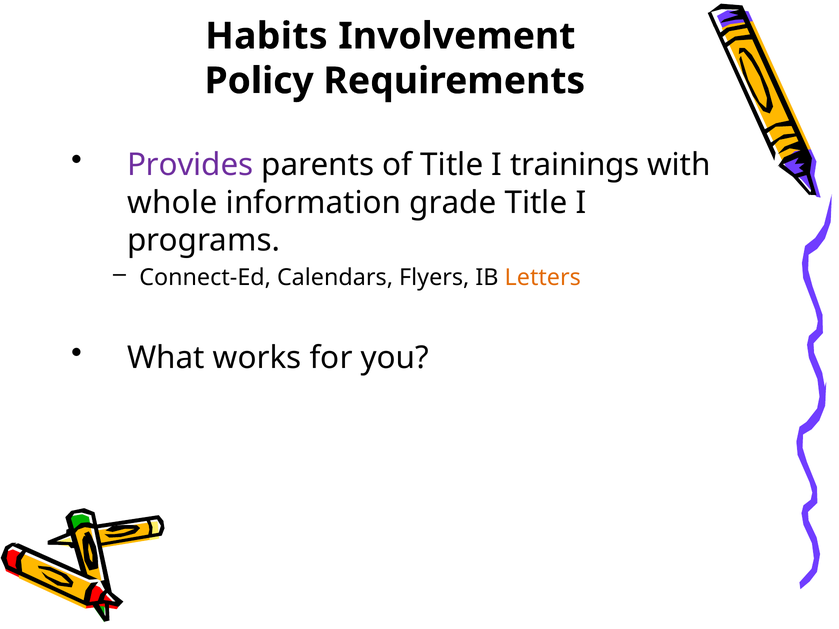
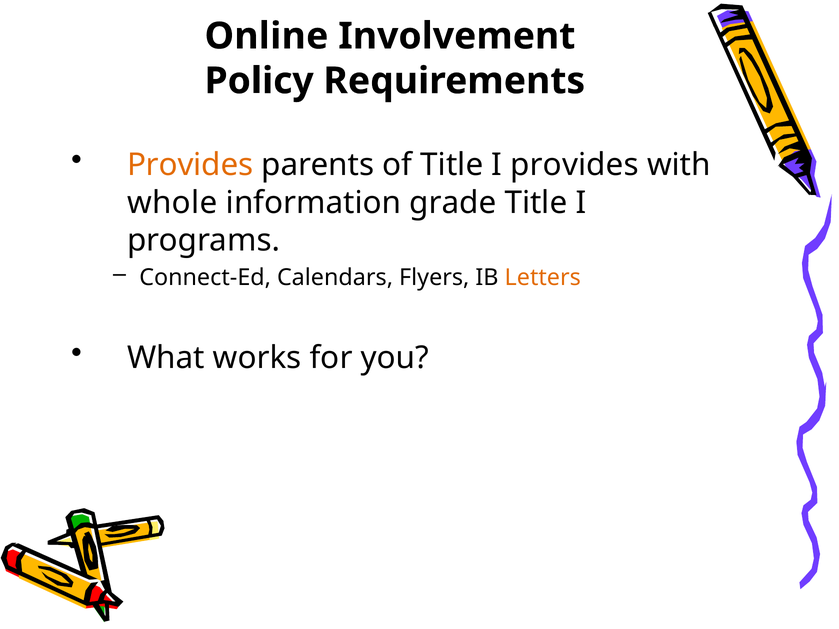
Habits: Habits -> Online
Provides at (190, 165) colour: purple -> orange
I trainings: trainings -> provides
